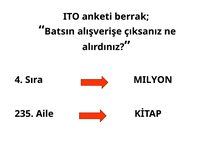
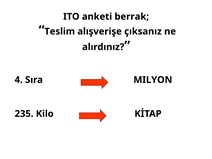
Batsın: Batsın -> Teslim
Aile: Aile -> Kilo
